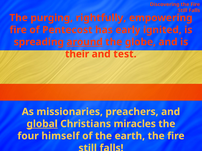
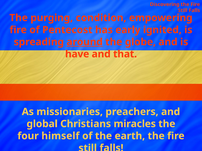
rightfully: rightfully -> condition
their: their -> have
test: test -> that
global underline: present -> none
